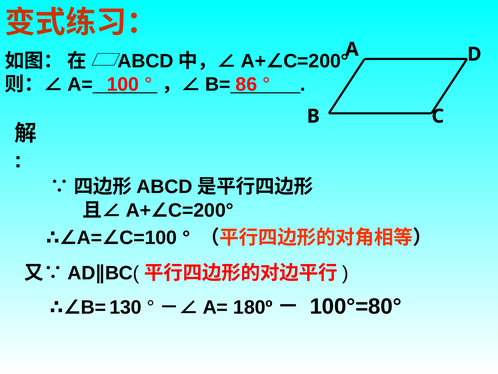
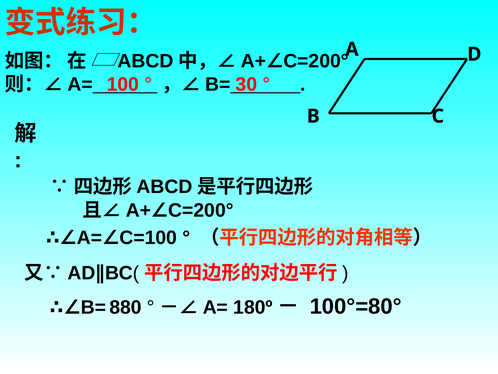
86: 86 -> 30
130: 130 -> 880
